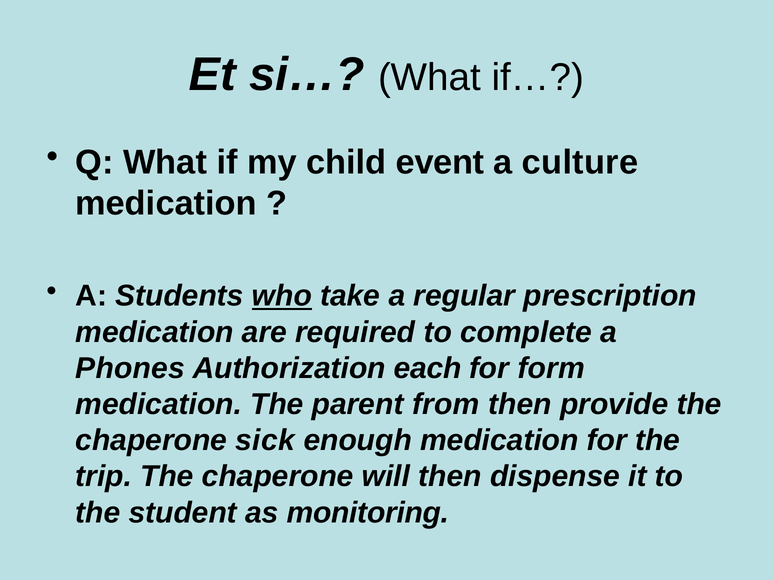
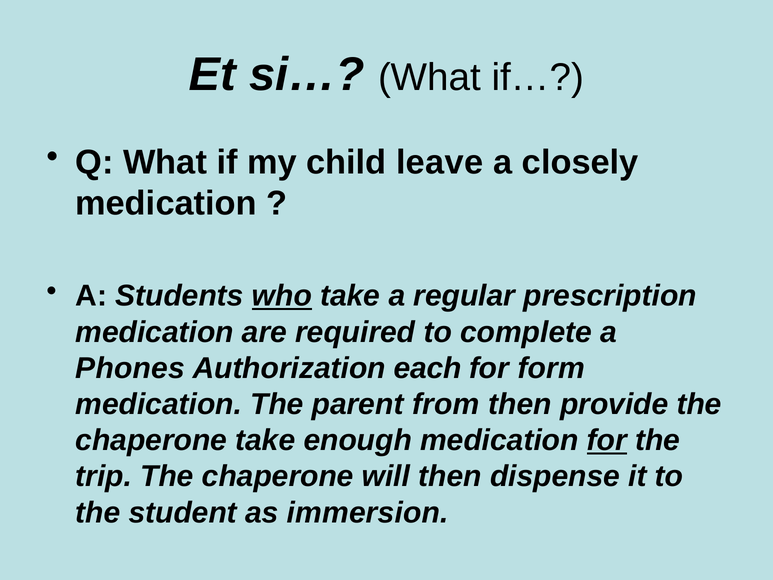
event: event -> leave
culture: culture -> closely
chaperone sick: sick -> take
for at (607, 440) underline: none -> present
monitoring: monitoring -> immersion
